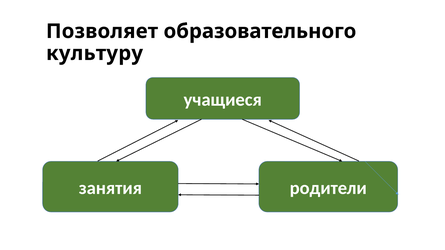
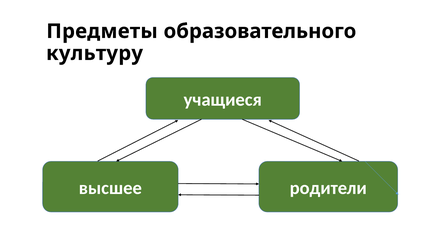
Позволяет: Позволяет -> Предметы
занятия: занятия -> высшее
